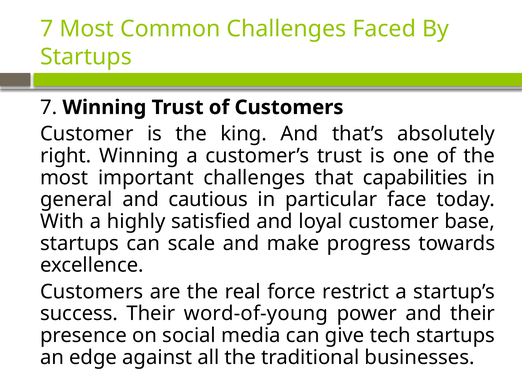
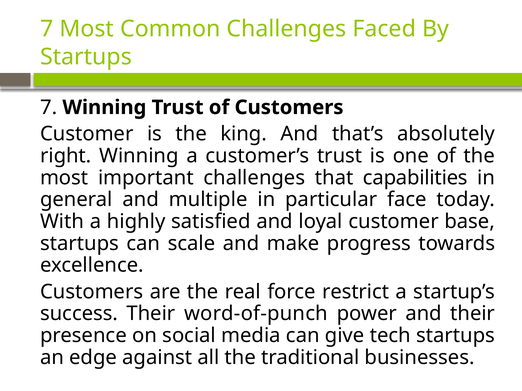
cautious: cautious -> multiple
word-of-young: word-of-young -> word-of-punch
